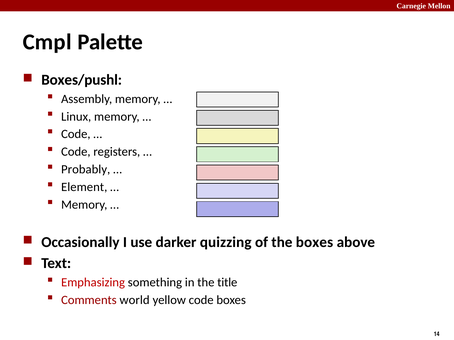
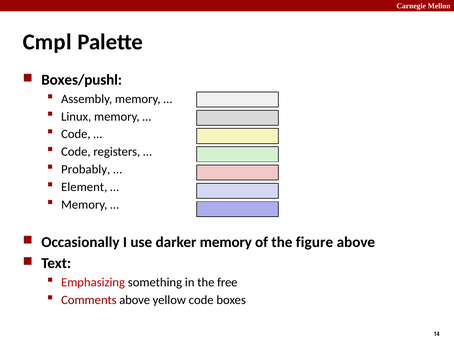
darker quizzing: quizzing -> memory
the boxes: boxes -> figure
title: title -> free
Comments world: world -> above
